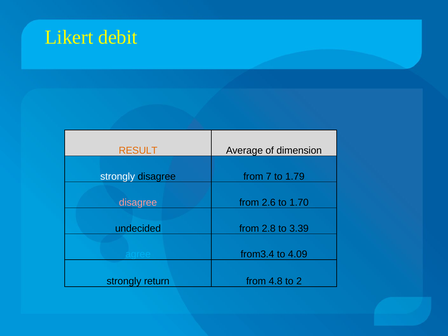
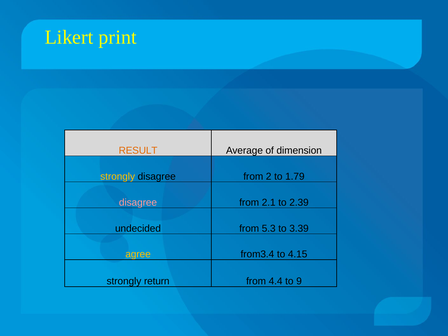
debit: debit -> print
strongly at (118, 176) colour: white -> yellow
7: 7 -> 2
2.6: 2.6 -> 2.1
1.70: 1.70 -> 2.39
2.8: 2.8 -> 5.3
agree colour: light blue -> yellow
4.09: 4.09 -> 4.15
4.8: 4.8 -> 4.4
2: 2 -> 9
